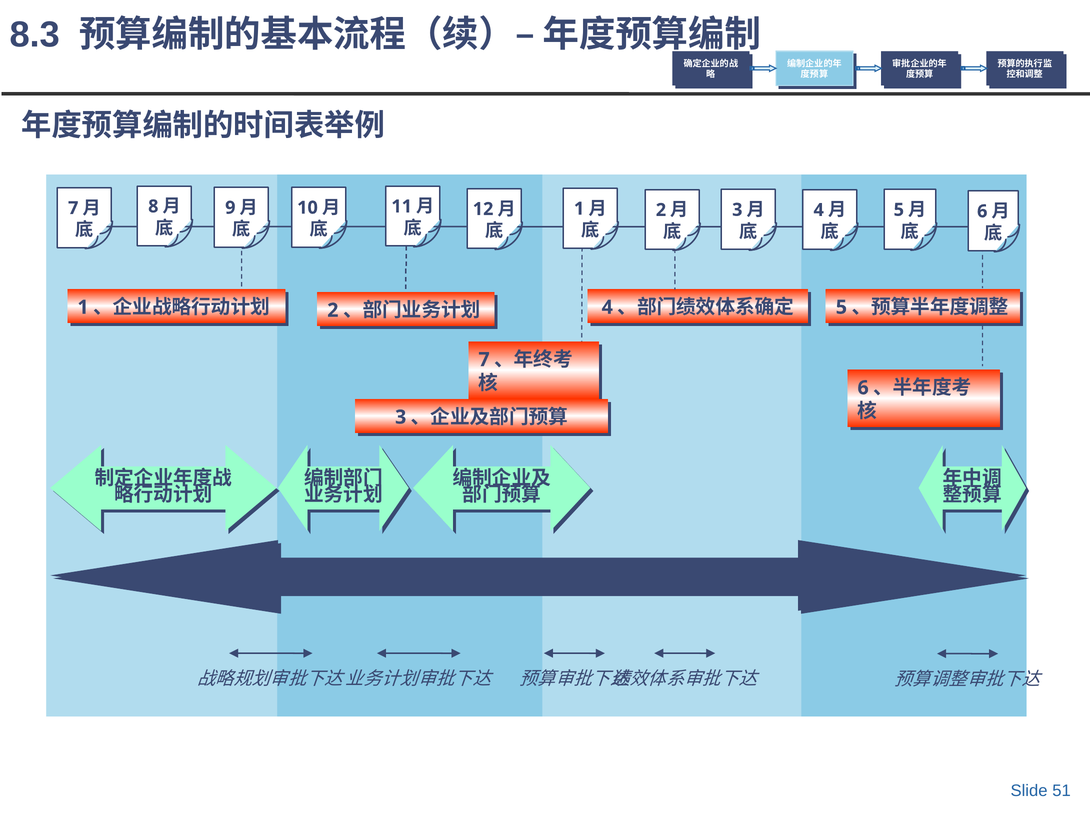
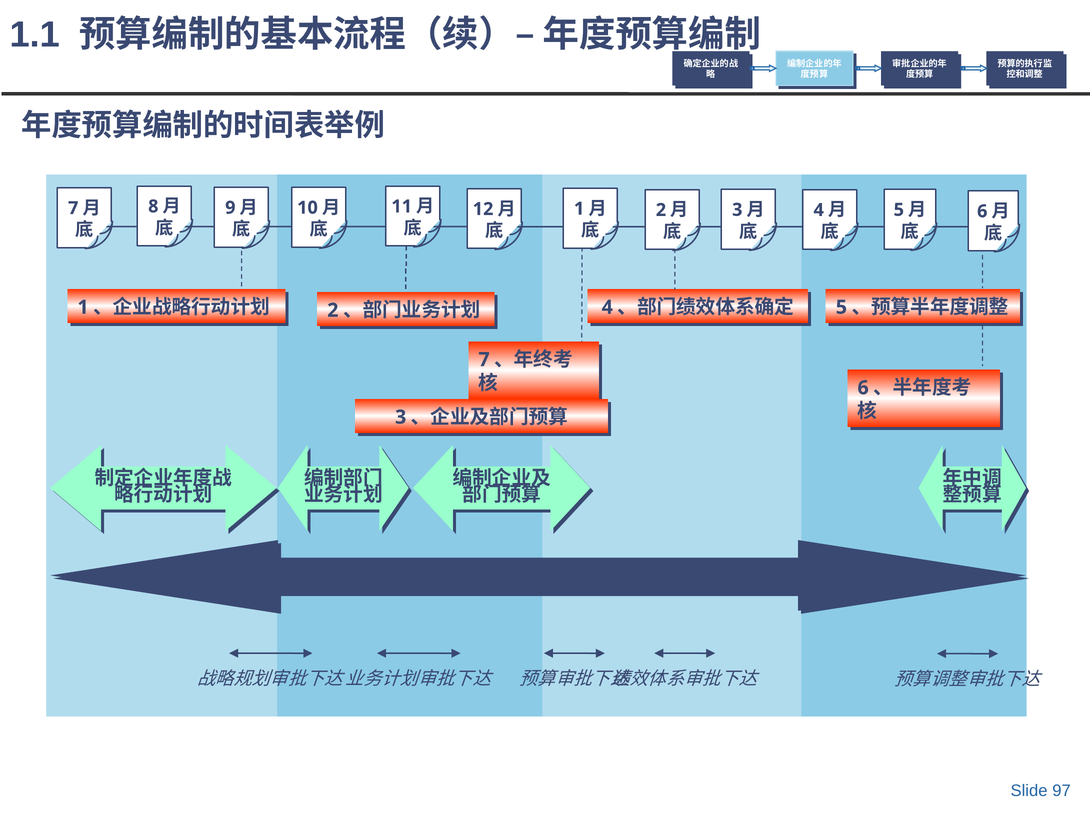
8.3: 8.3 -> 1.1
51: 51 -> 97
